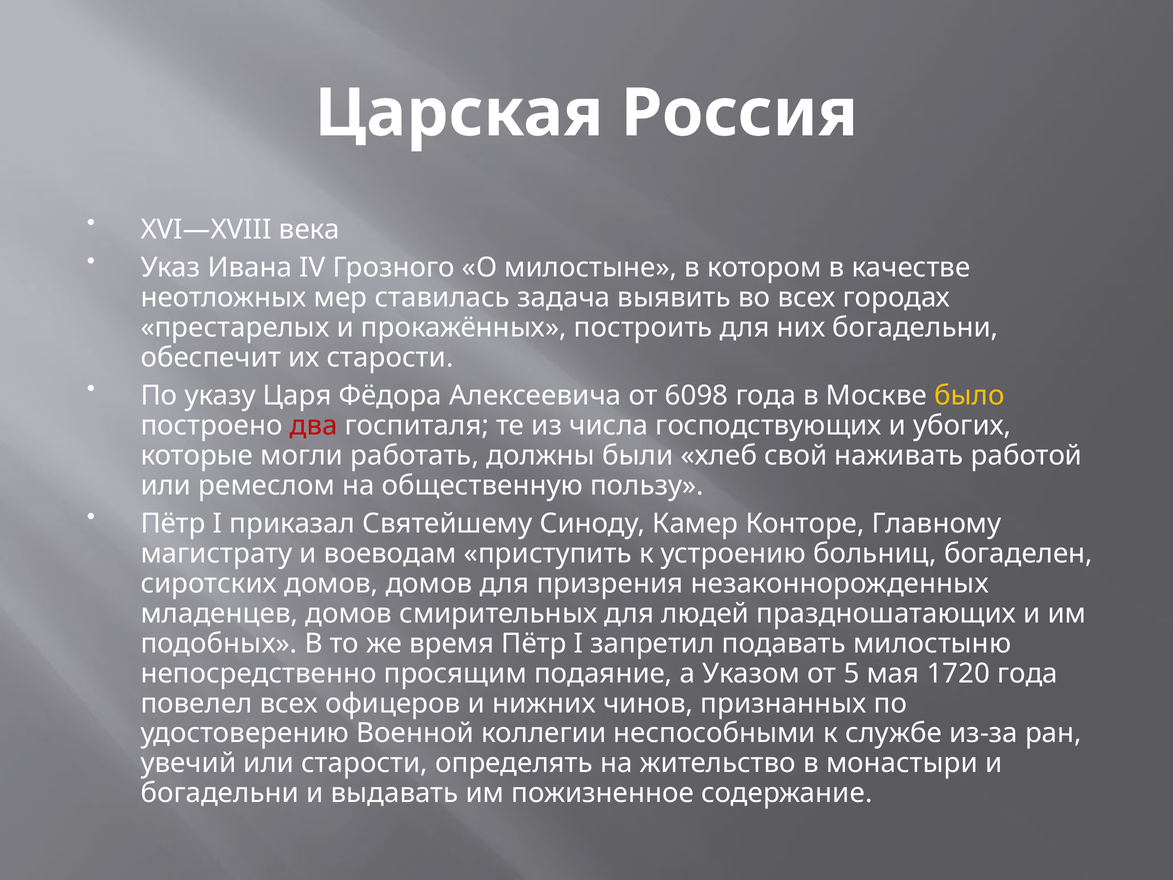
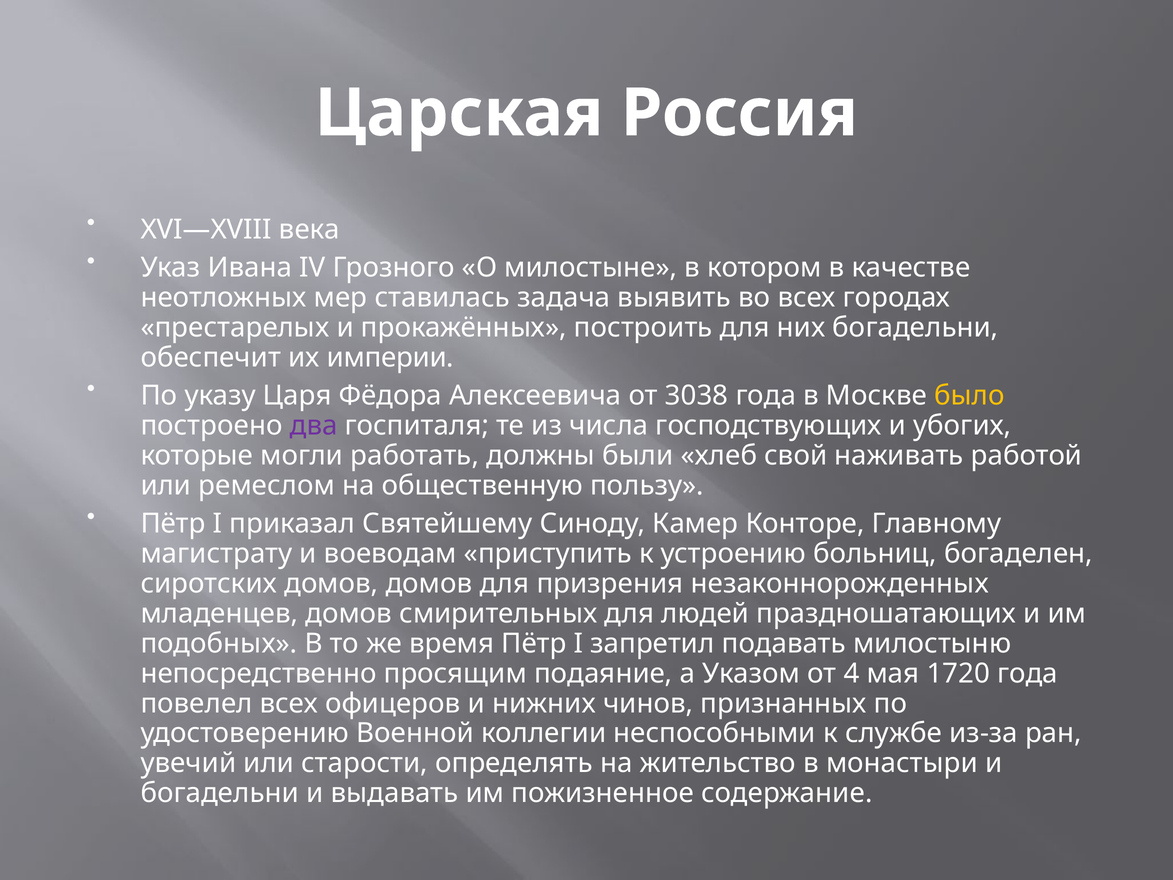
их старости: старости -> империи
6098: 6098 -> 3038
два colour: red -> purple
5: 5 -> 4
